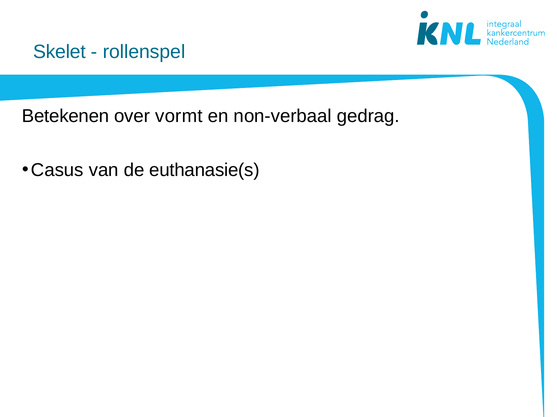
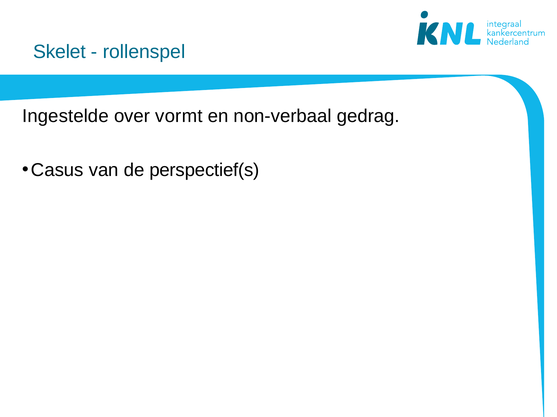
Betekenen: Betekenen -> Ingestelde
euthanasie(s: euthanasie(s -> perspectief(s
